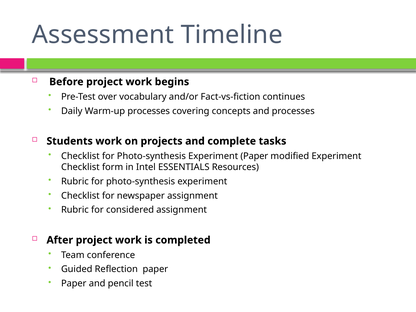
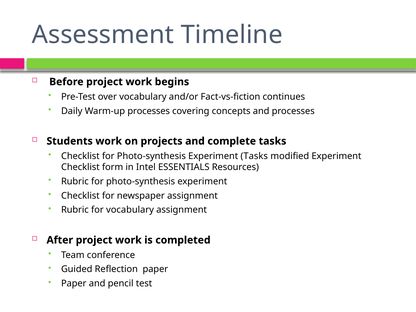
Experiment Paper: Paper -> Tasks
for considered: considered -> vocabulary
